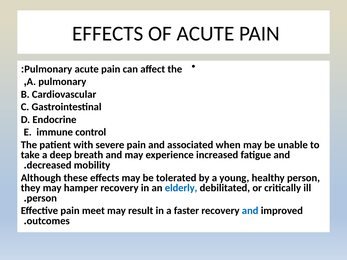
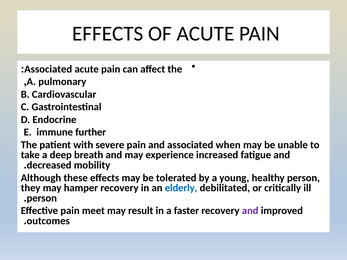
Pulmonary at (48, 69): Pulmonary -> Associated
control: control -> further
and at (250, 211) colour: blue -> purple
